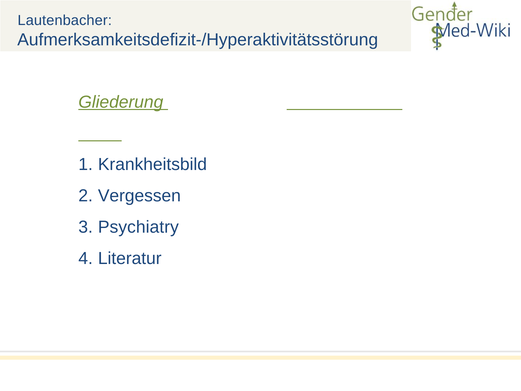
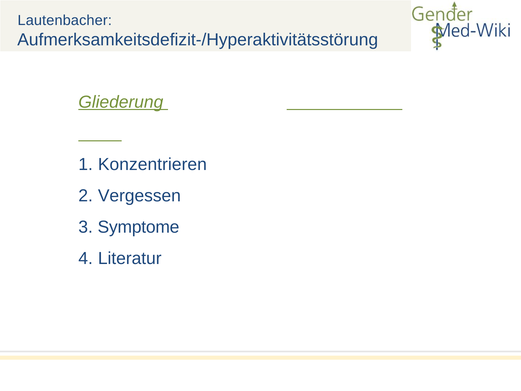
Krankheitsbild: Krankheitsbild -> Konzentrieren
Psychiatry: Psychiatry -> Symptome
